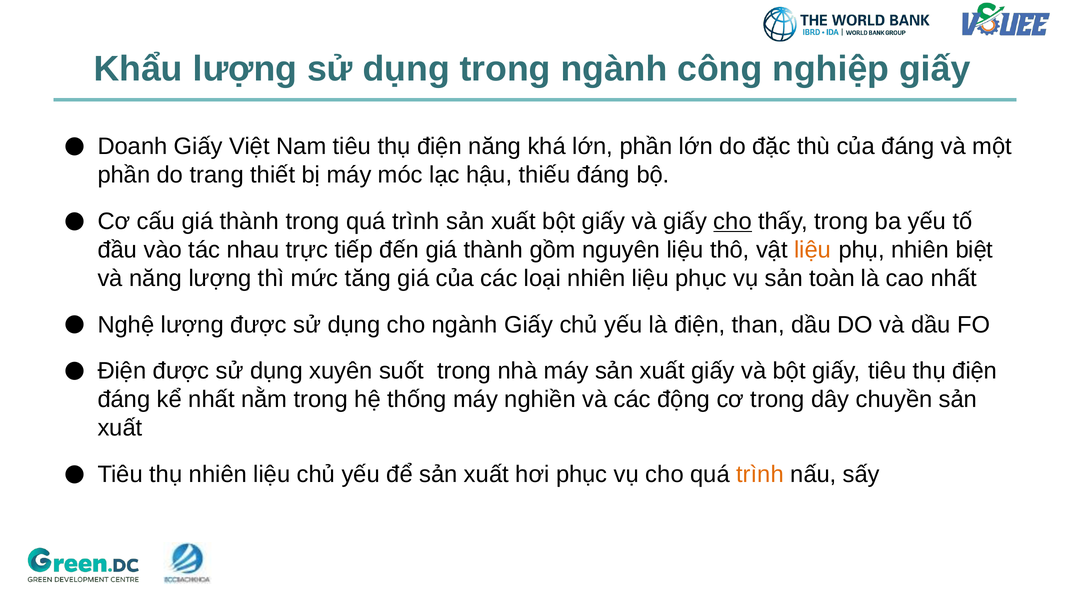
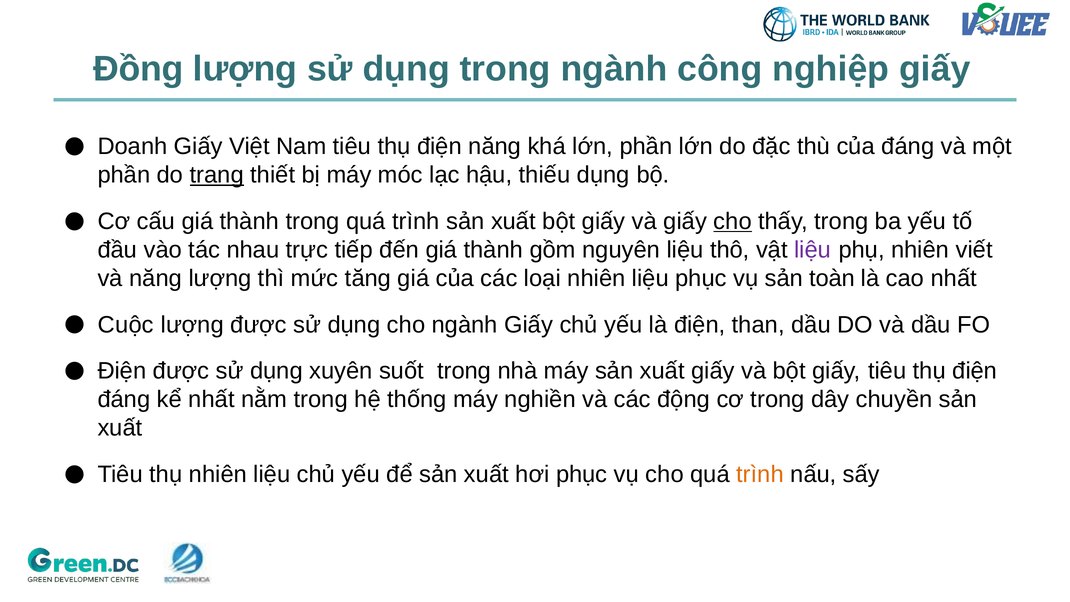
Khẩu: Khẩu -> Đồng
trang underline: none -> present
thiếu đáng: đáng -> dụng
liệu at (813, 250) colour: orange -> purple
biệt: biệt -> viết
Nghệ: Nghệ -> Cuộc
